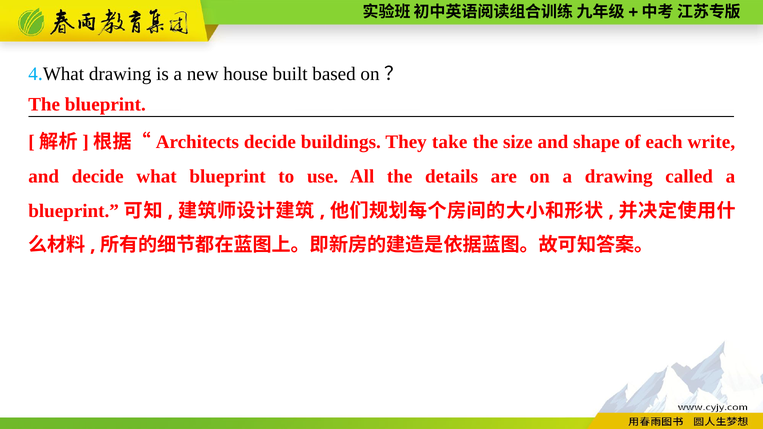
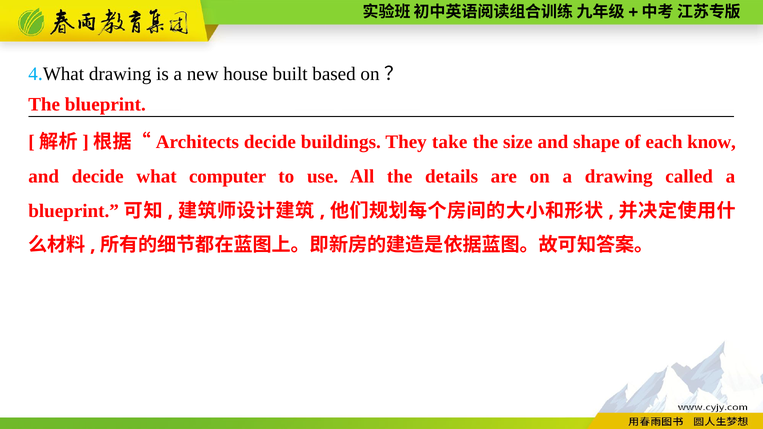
write: write -> know
what blueprint: blueprint -> computer
